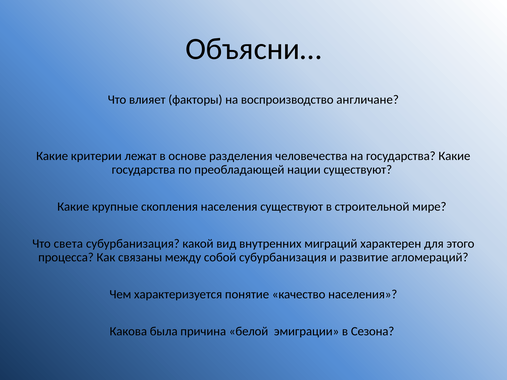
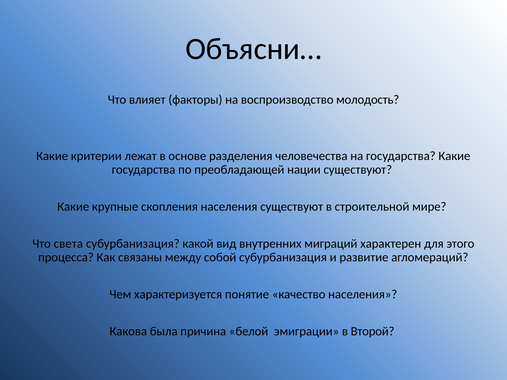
англичане: англичане -> молодость
Сезона: Сезона -> Второй
